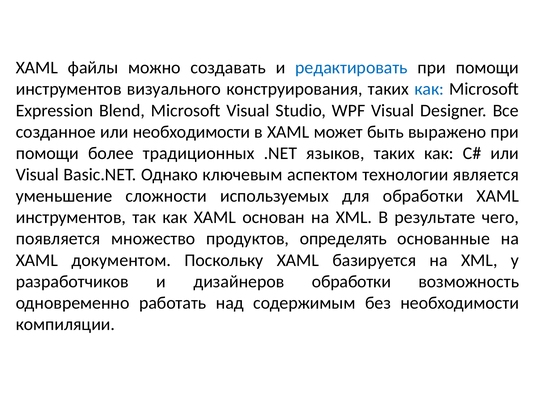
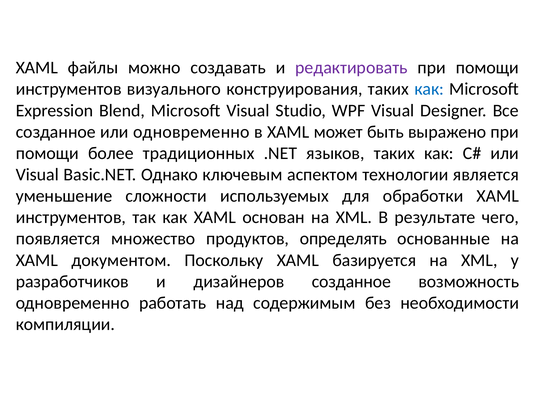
редактировать colour: blue -> purple
или необходимости: необходимости -> одновременно
дизайнеров обработки: обработки -> созданное
